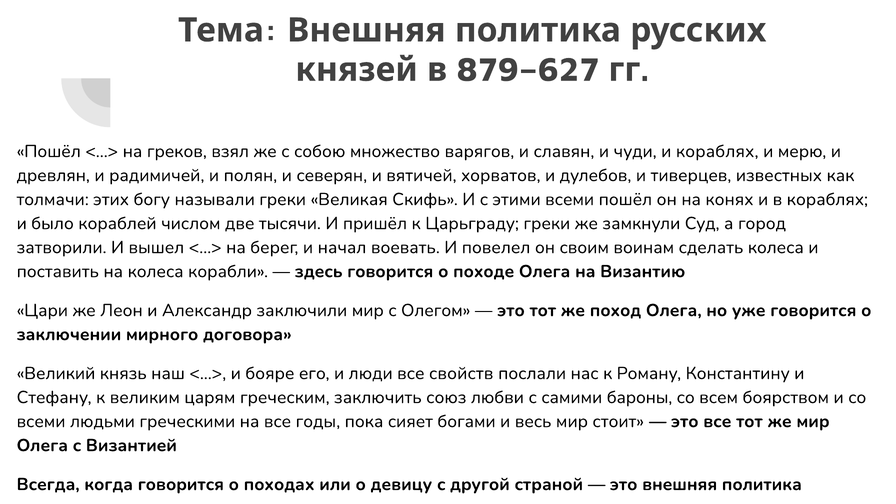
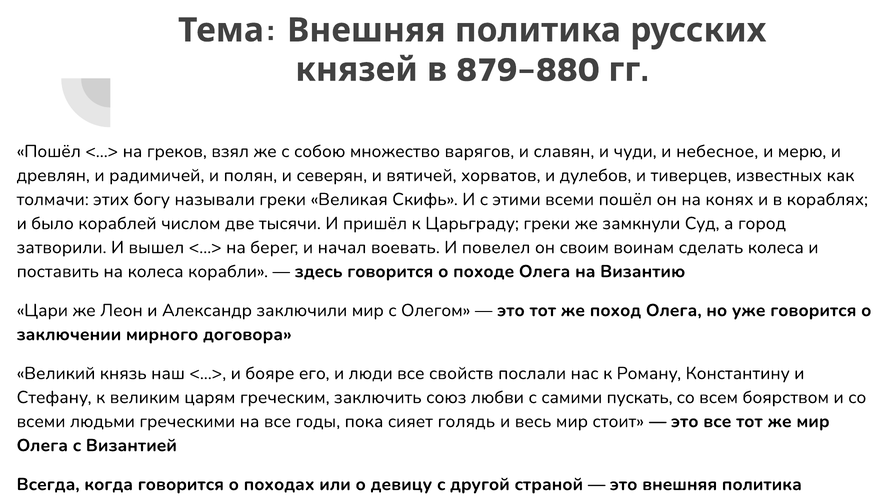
879–627: 879–627 -> 879–880
и кораблях: кораблях -> небесное
бароны: бароны -> пускать
богами: богами -> голядь
